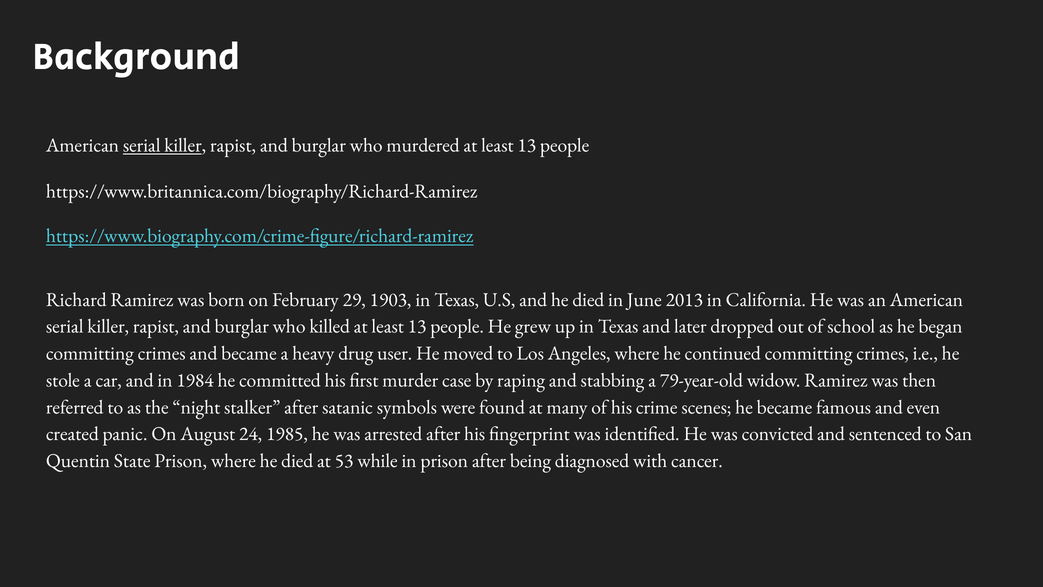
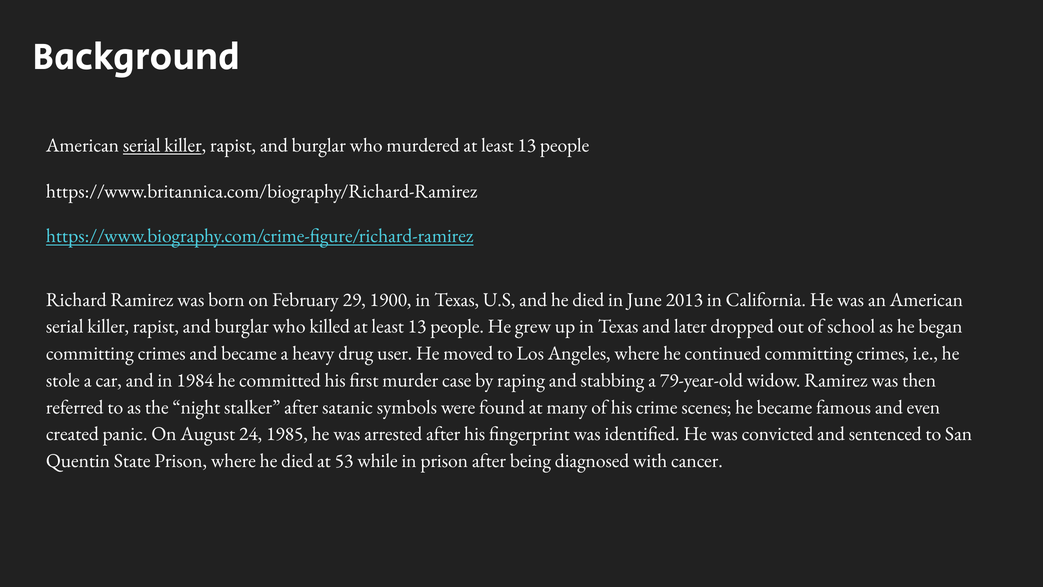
1903: 1903 -> 1900
